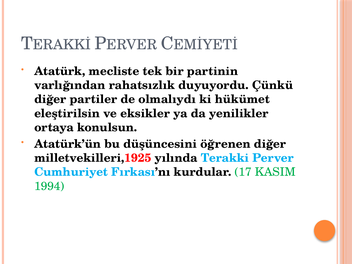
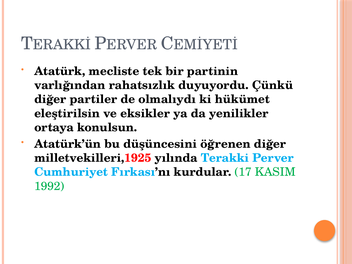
1994: 1994 -> 1992
